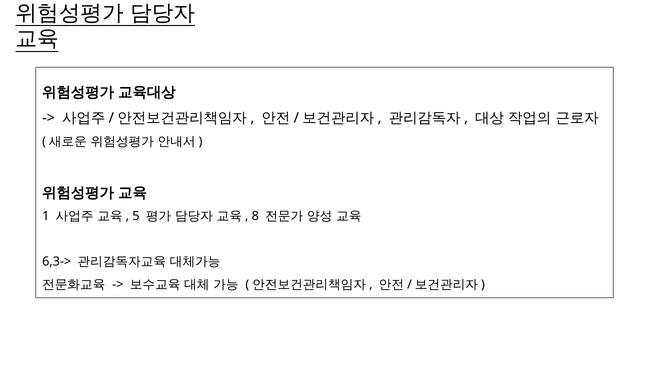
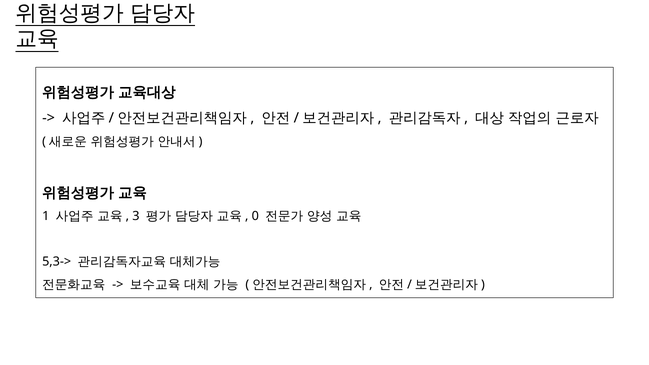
5: 5 -> 3
8: 8 -> 0
6,3->: 6,3-> -> 5,3->
